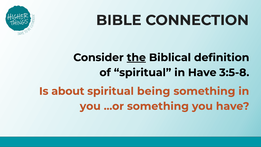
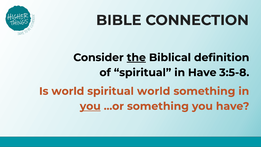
Is about: about -> world
spiritual being: being -> world
you at (90, 106) underline: none -> present
